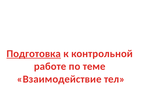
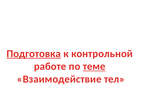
теме underline: none -> present
